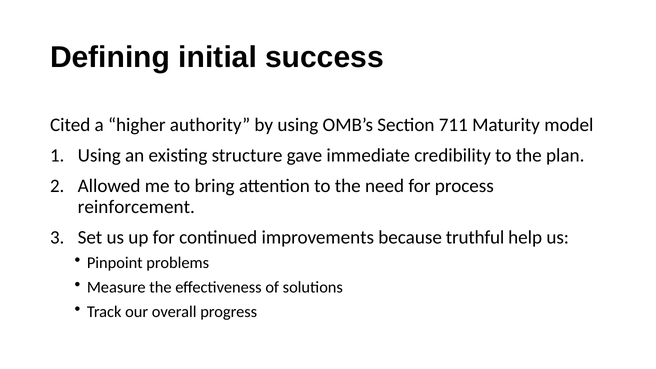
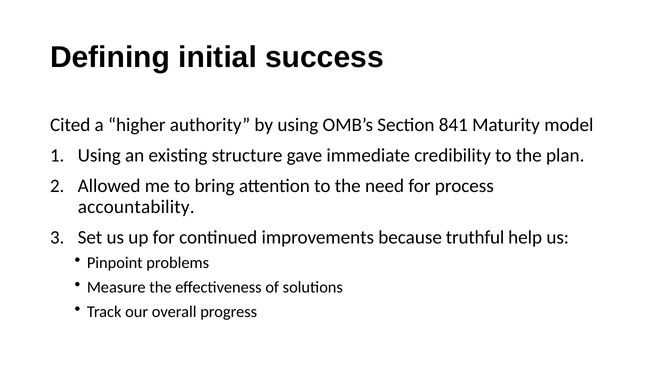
711: 711 -> 841
reinforcement: reinforcement -> accountability
